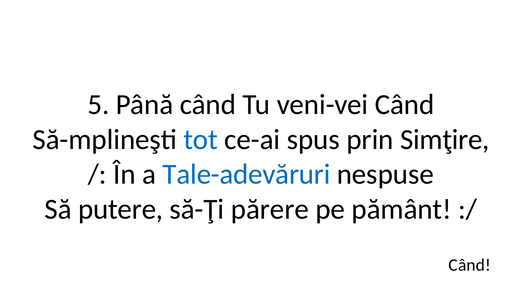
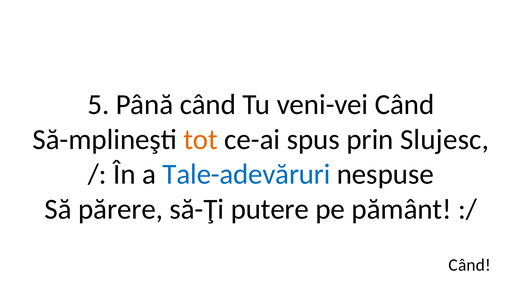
tot colour: blue -> orange
Simţire: Simţire -> Slujesc
putere: putere -> părere
părere: părere -> putere
